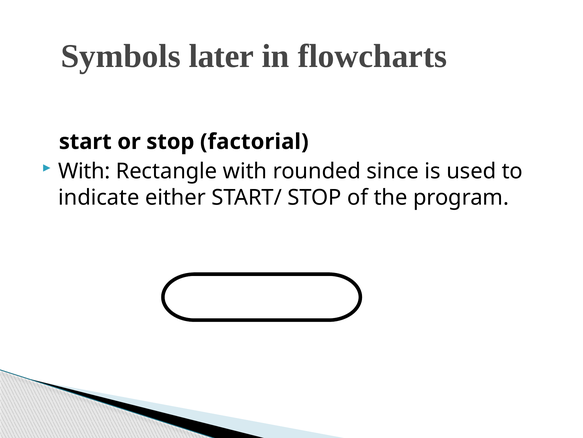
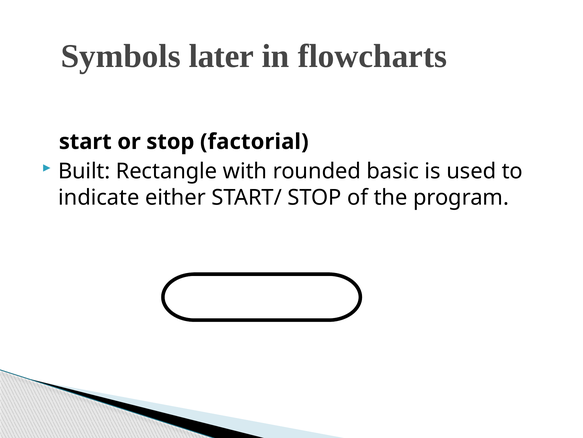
With at (84, 171): With -> Built
since: since -> basic
